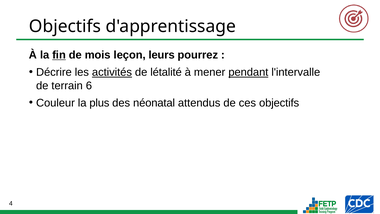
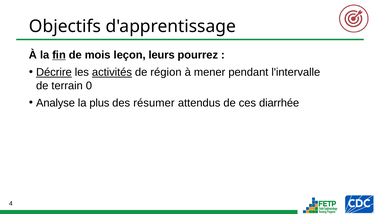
Décrire underline: none -> present
létalité: létalité -> région
pendant underline: present -> none
6: 6 -> 0
Couleur: Couleur -> Analyse
néonatal: néonatal -> résumer
ces objectifs: objectifs -> diarrhée
